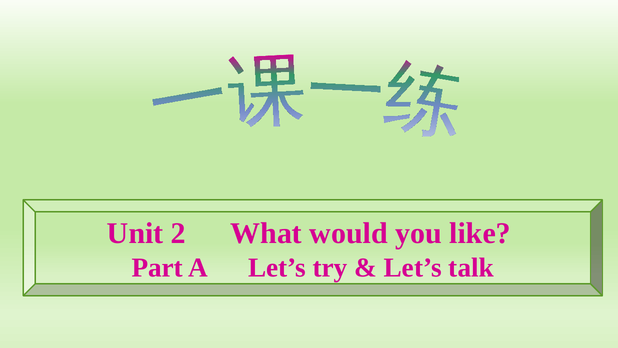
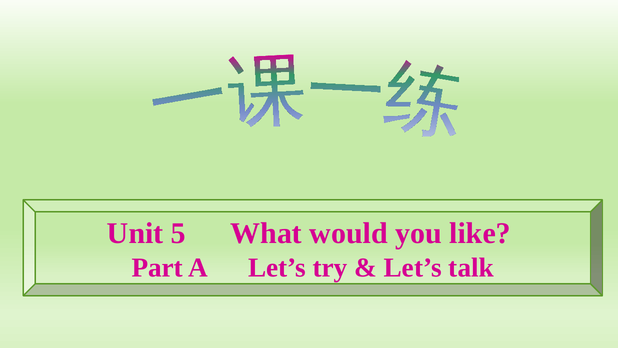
2: 2 -> 5
